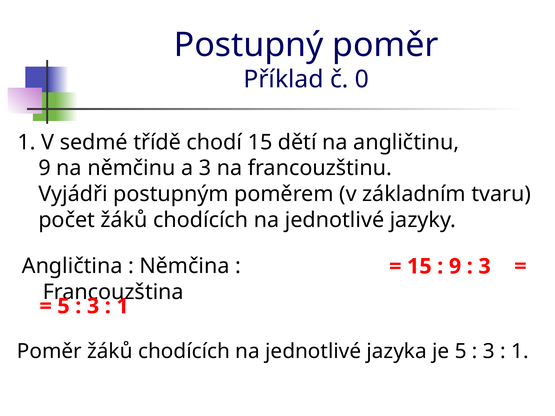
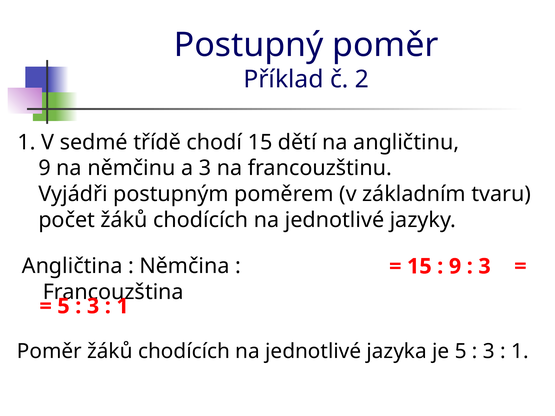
0: 0 -> 2
